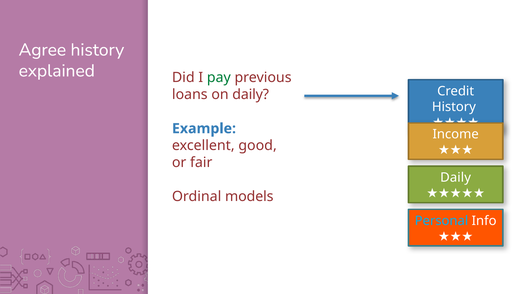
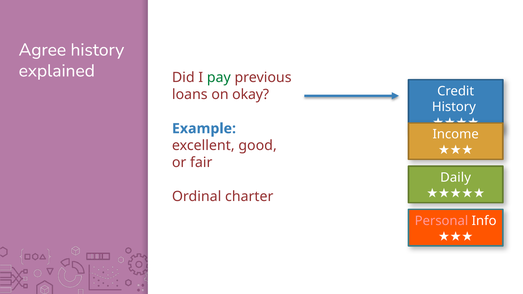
on daily: daily -> okay
models: models -> charter
Personal colour: light blue -> pink
